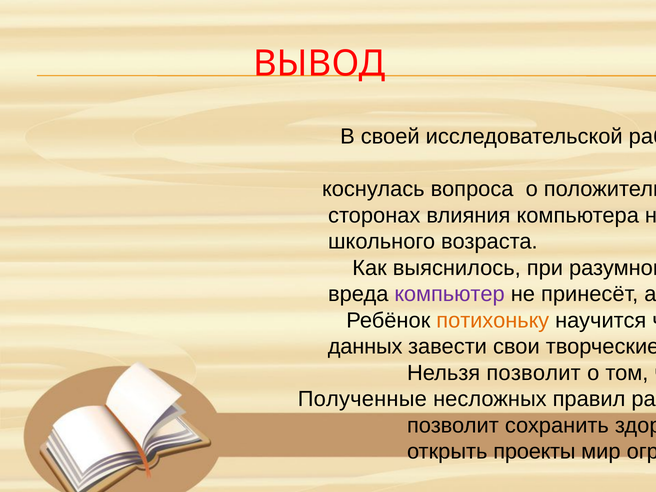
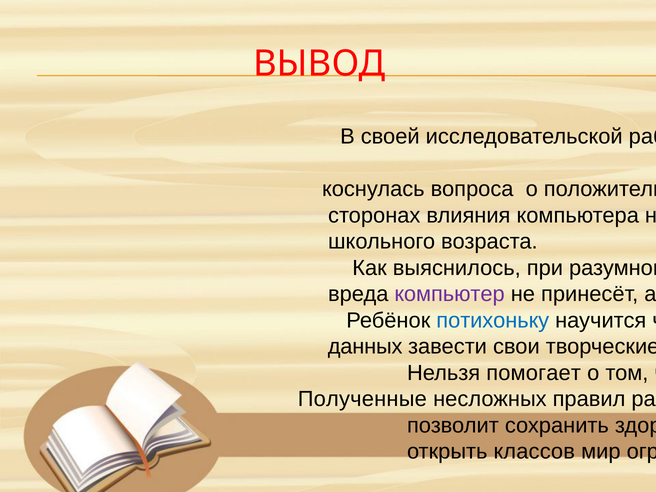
потихоньку colour: orange -> blue
Нельзя позволит: позволит -> помогает
открыть проекты: проекты -> классов
